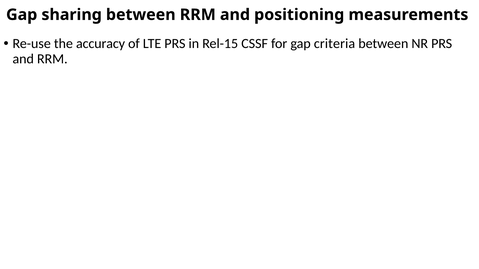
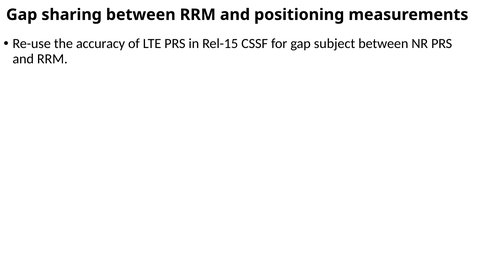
criteria: criteria -> subject
